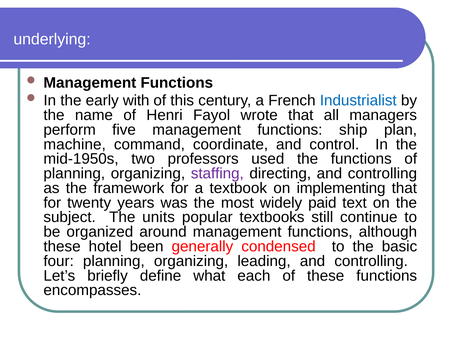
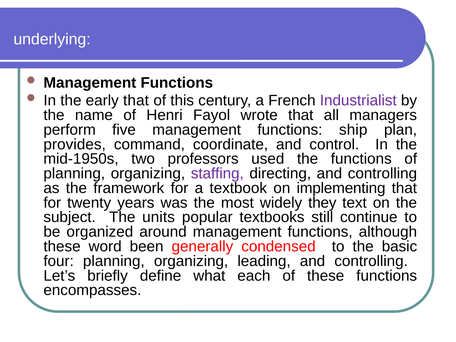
early with: with -> that
Industrialist colour: blue -> purple
machine: machine -> provides
paid: paid -> they
hotel: hotel -> word
